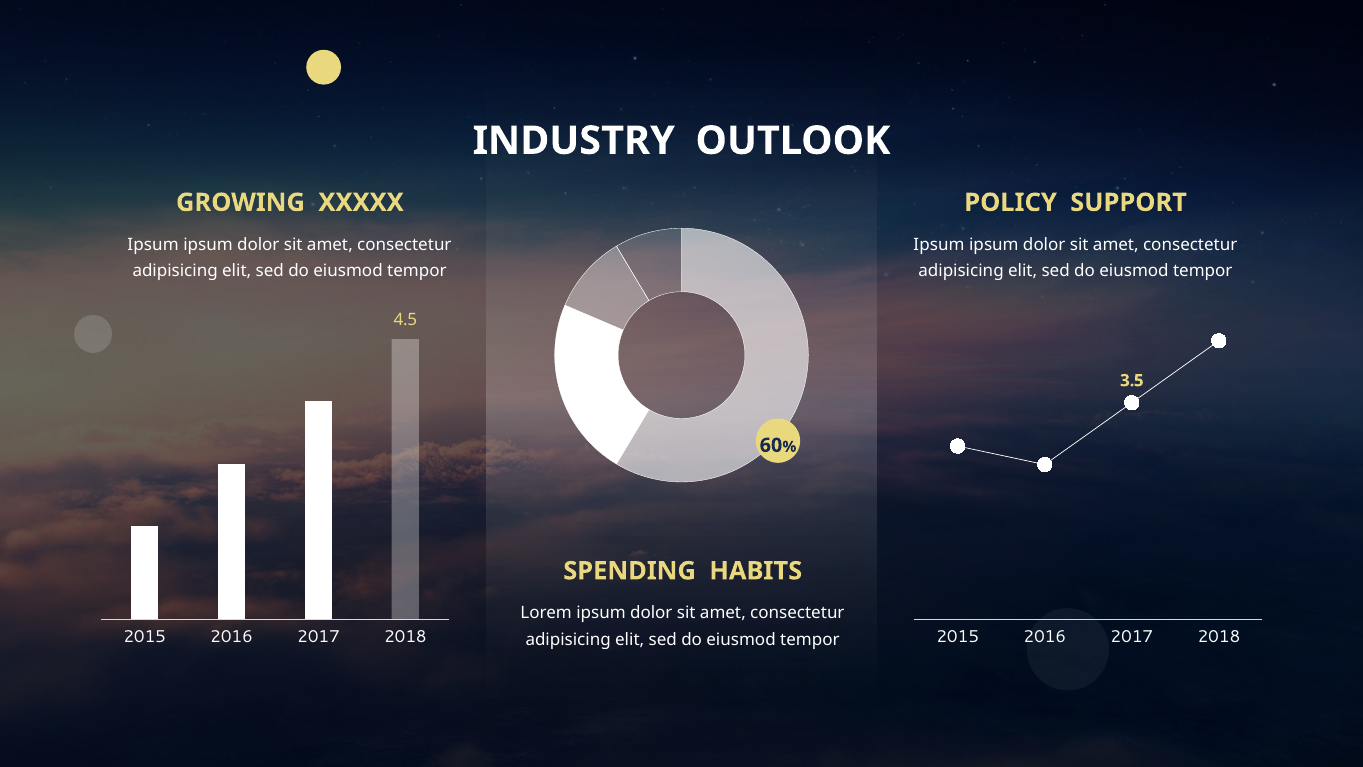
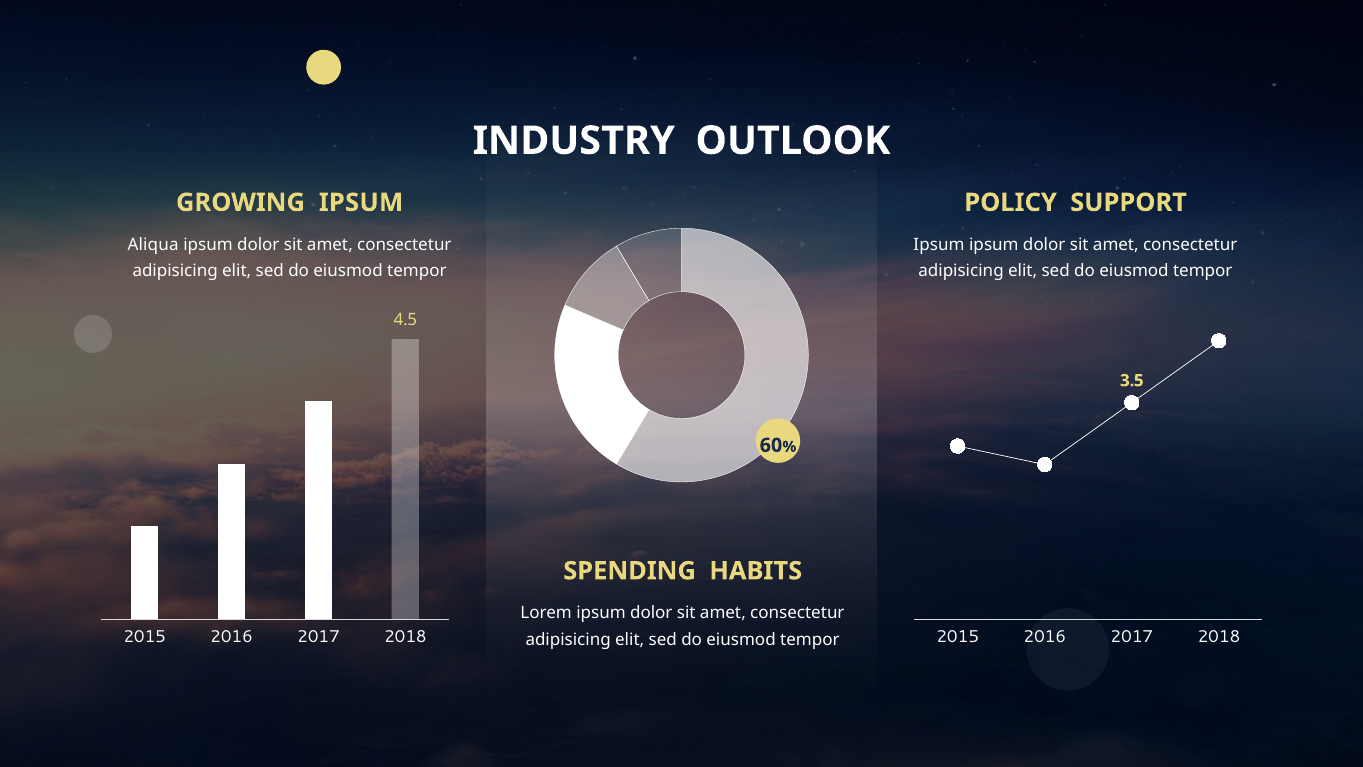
GROWING XXXXX: XXXXX -> IPSUM
Ipsum at (153, 245): Ipsum -> Aliqua
